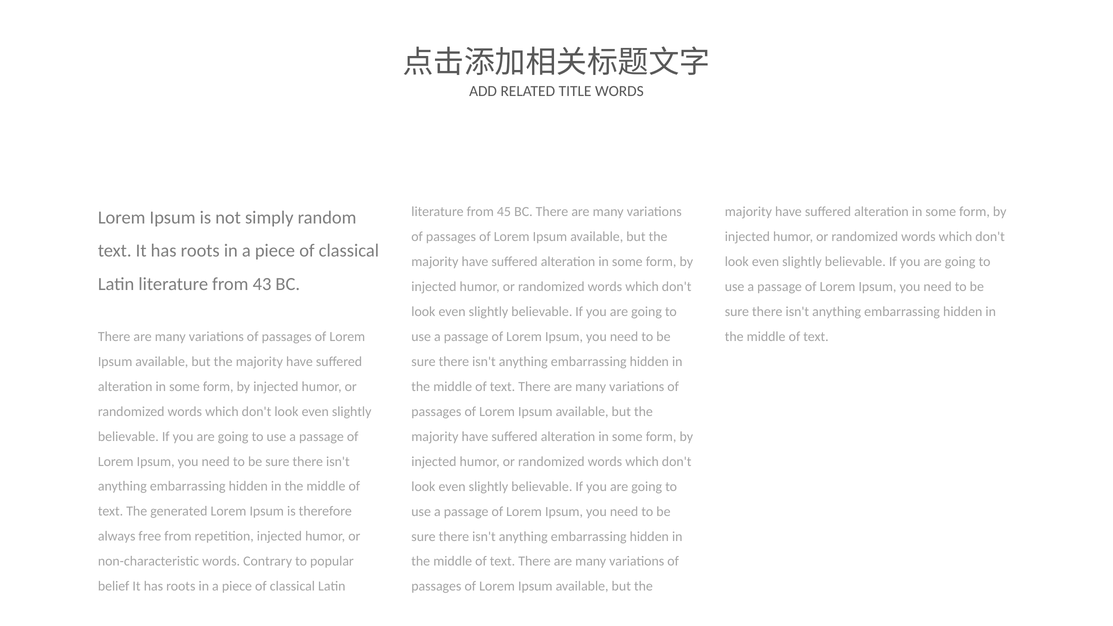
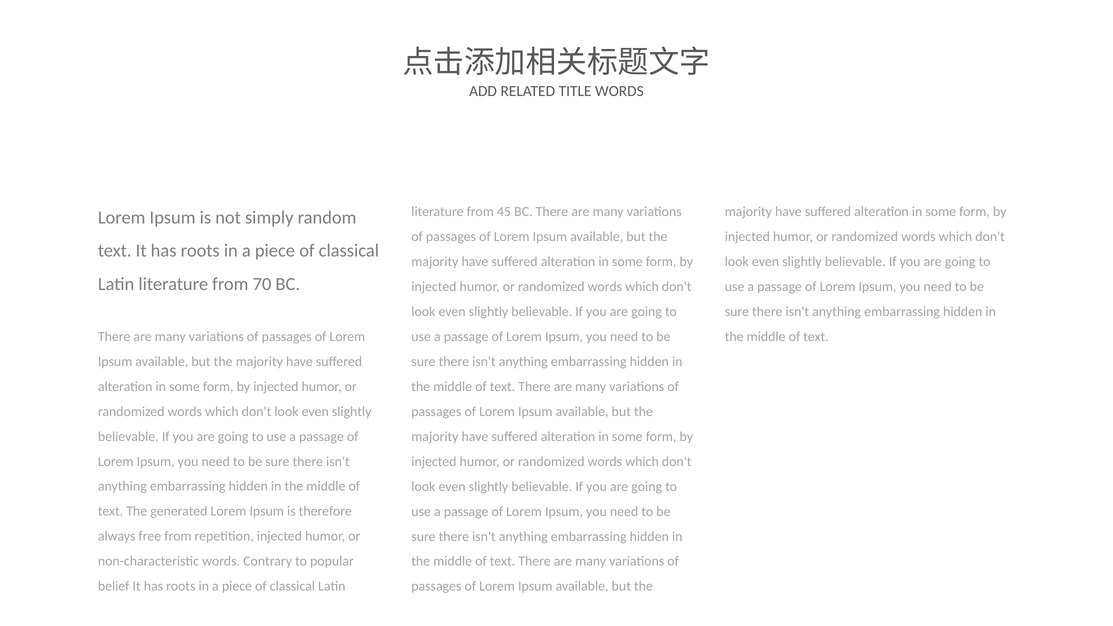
43: 43 -> 70
